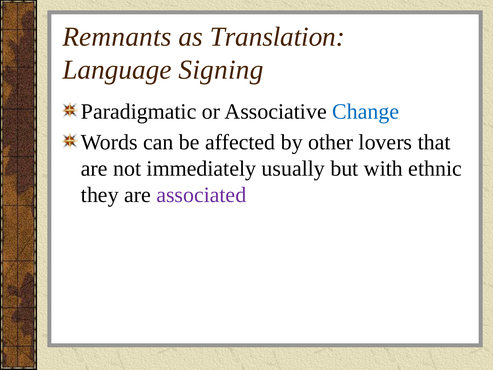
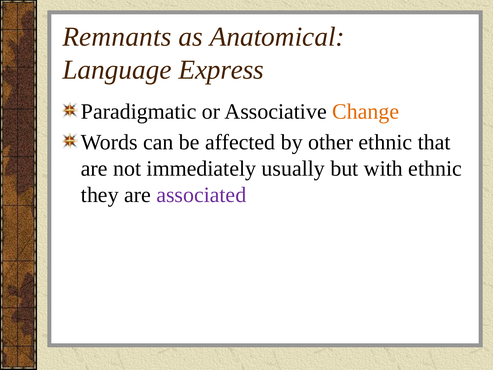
Translation: Translation -> Anatomical
Signing: Signing -> Express
Change colour: blue -> orange
other lovers: lovers -> ethnic
